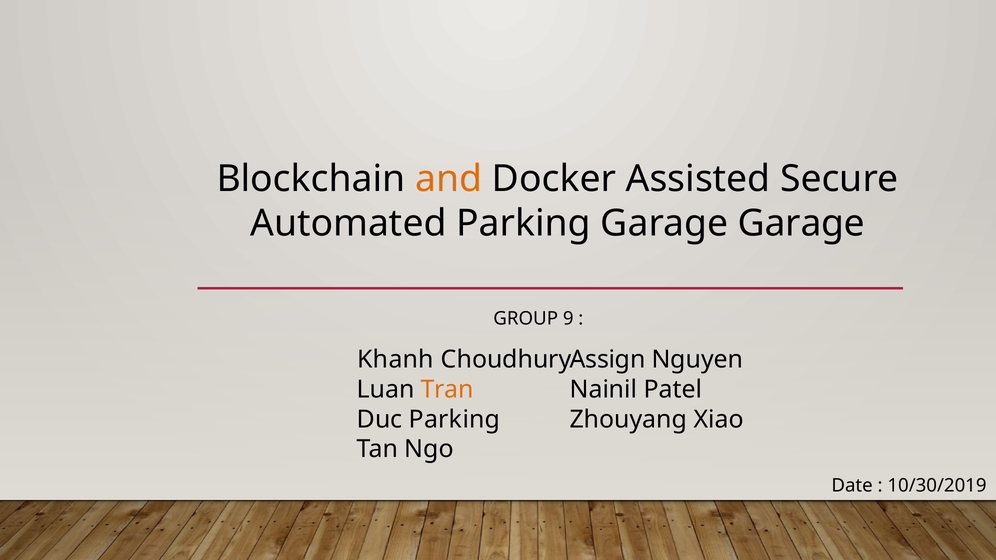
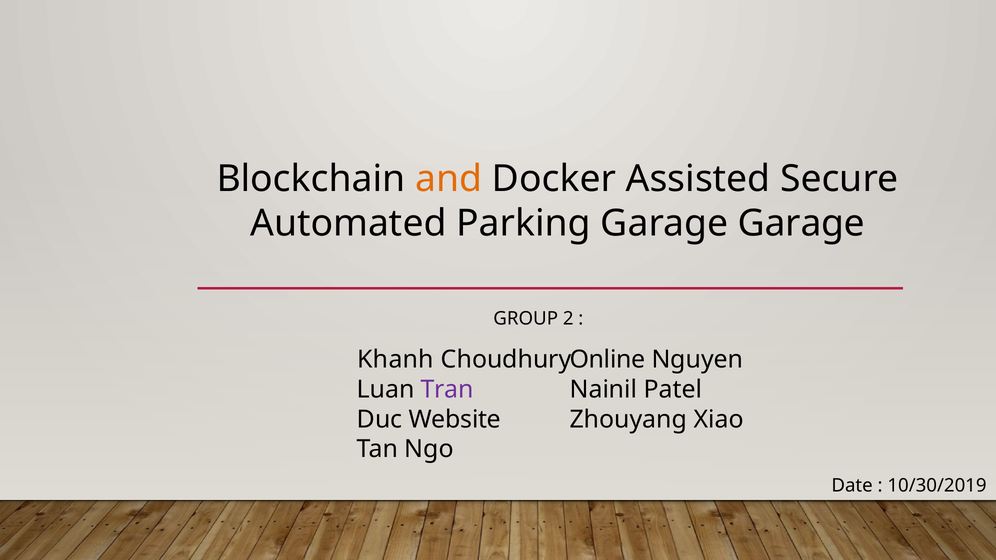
9: 9 -> 2
Assign: Assign -> Online
Tran colour: orange -> purple
Duc Parking: Parking -> Website
